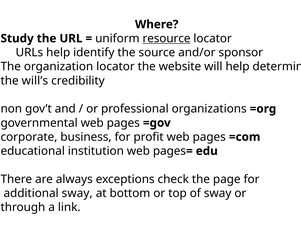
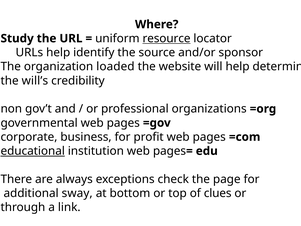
organization locator: locator -> loaded
educational underline: none -> present
of sway: sway -> clues
